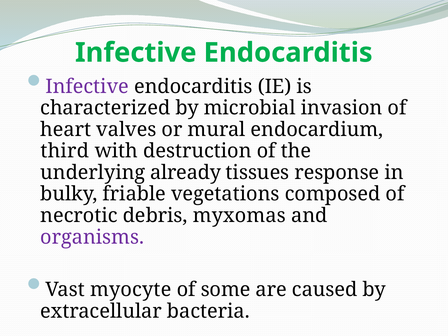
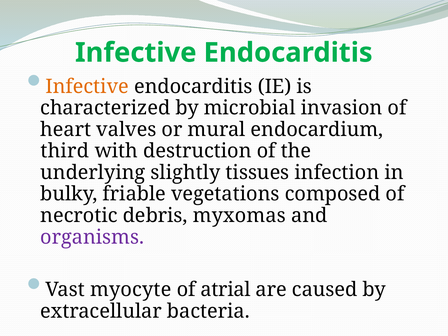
Infective at (87, 86) colour: purple -> orange
already: already -> slightly
response: response -> infection
some: some -> atrial
